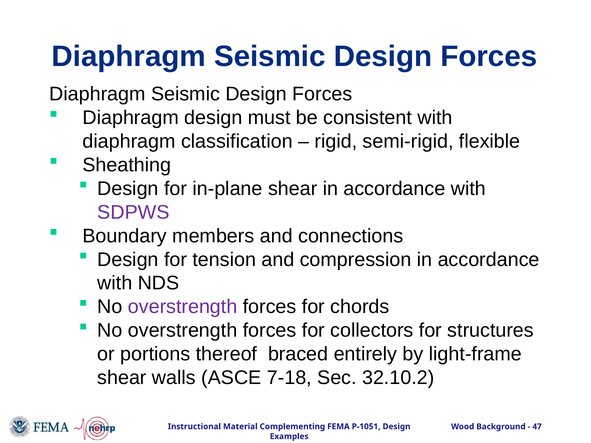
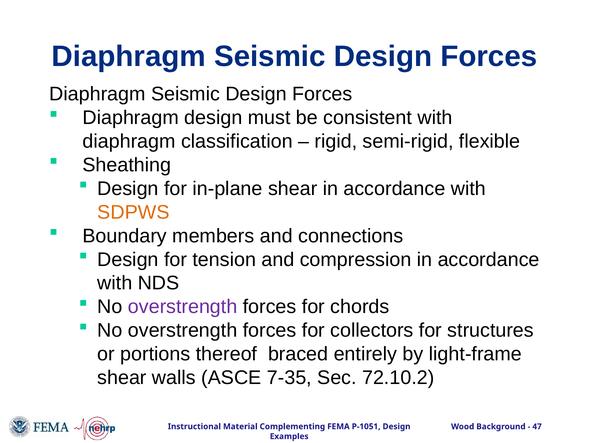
SDPWS colour: purple -> orange
7-18: 7-18 -> 7-35
32.10.2: 32.10.2 -> 72.10.2
